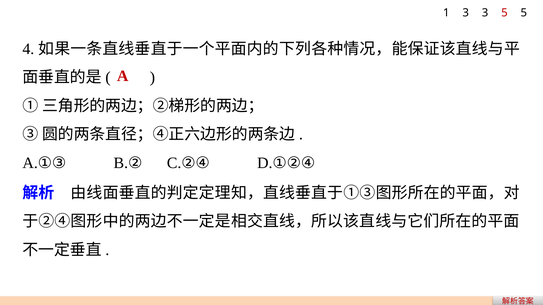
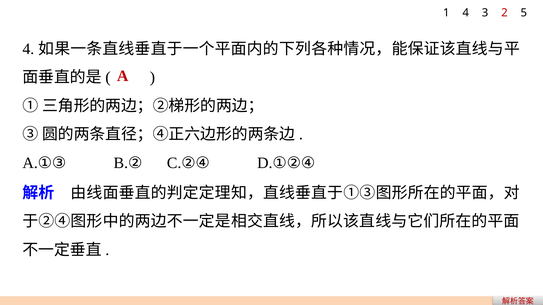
1 3: 3 -> 4
3 5: 5 -> 2
